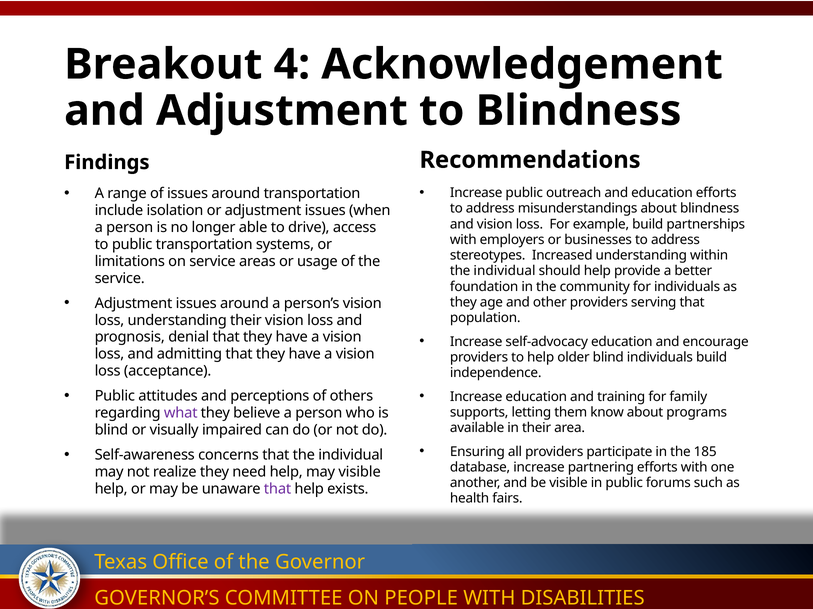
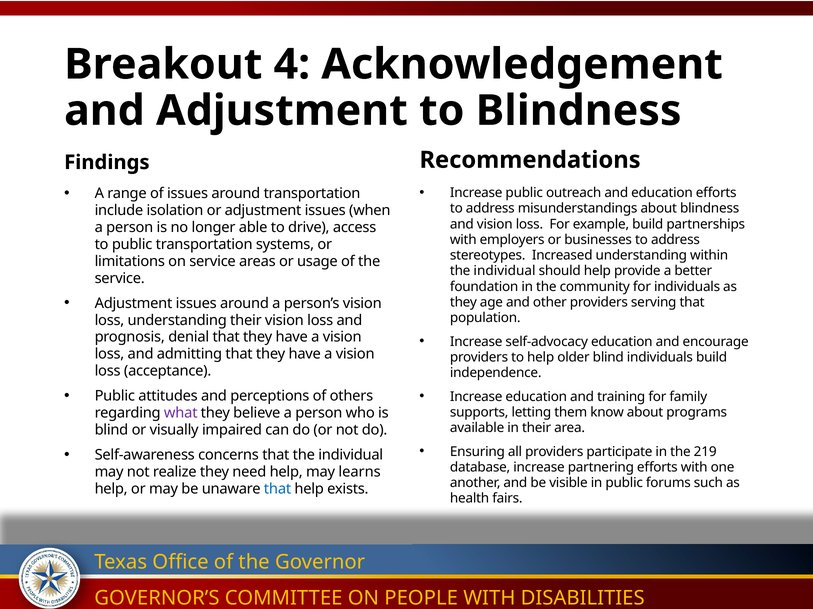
185: 185 -> 219
may visible: visible -> learns
that at (278, 489) colour: purple -> blue
